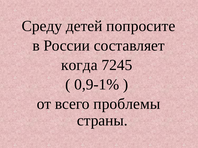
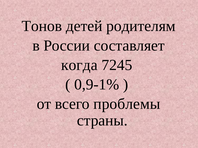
Среду: Среду -> Тонов
попросите: попросите -> родителям
